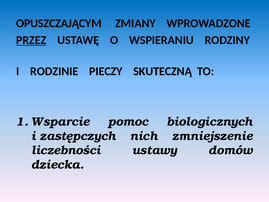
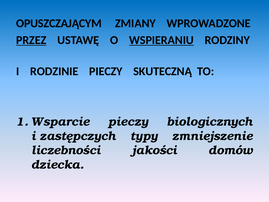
WSPIERANIU underline: none -> present
pomoc at (128, 122): pomoc -> pieczy
nich: nich -> typy
ustawy: ustawy -> jakości
